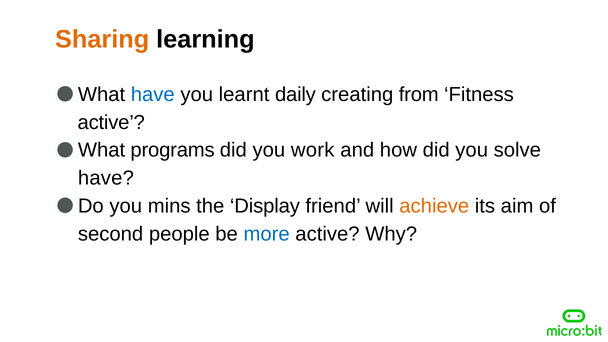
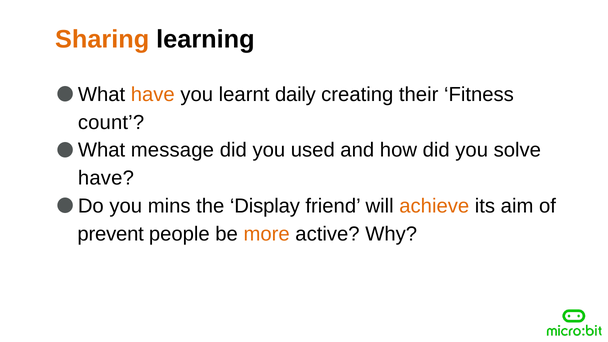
have at (153, 94) colour: blue -> orange
from: from -> their
active at (111, 122): active -> count
programs: programs -> message
work: work -> used
second: second -> prevent
more colour: blue -> orange
